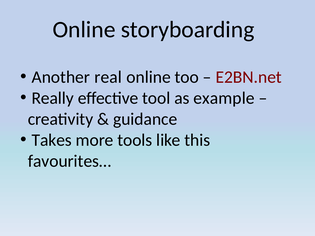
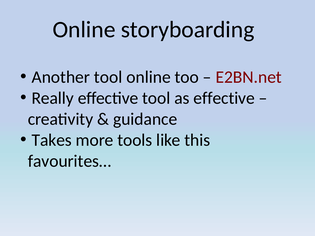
Another real: real -> tool
as example: example -> effective
